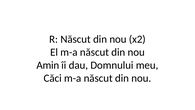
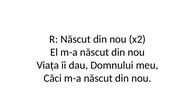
Amin: Amin -> Viața
